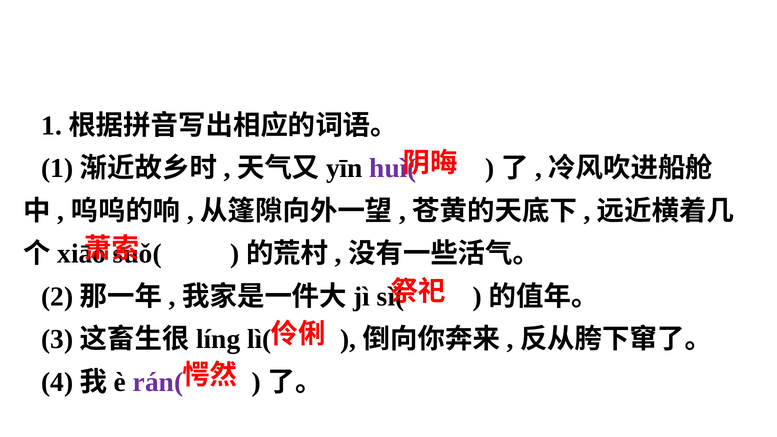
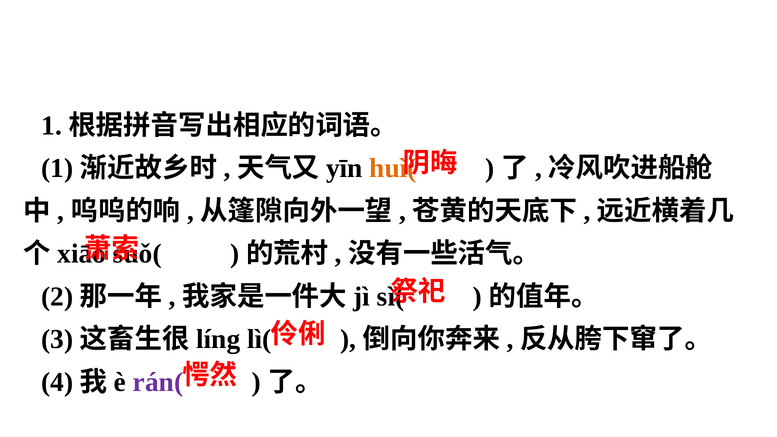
huì( colour: purple -> orange
